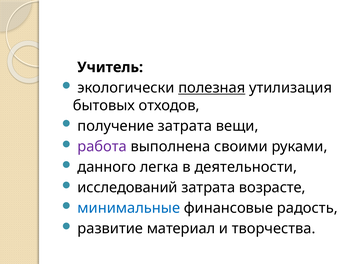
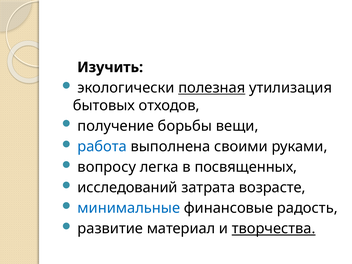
Учитель: Учитель -> Изучить
получение затрата: затрата -> борьбы
работа colour: purple -> blue
данного: данного -> вопросу
деятельности: деятельности -> посвященных
творчества underline: none -> present
